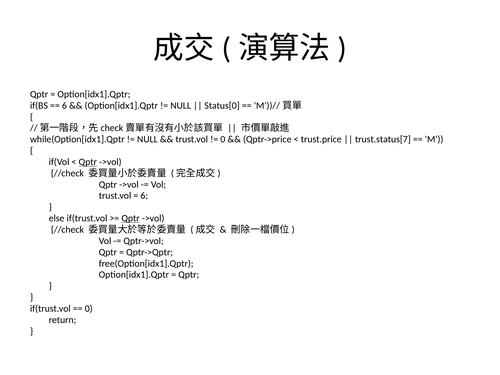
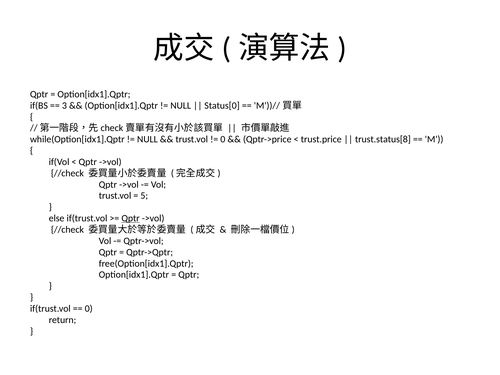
6 at (64, 106): 6 -> 3
trust.status[7: trust.status[7 -> trust.status[8
Qptr at (88, 162) underline: present -> none
6 at (144, 196): 6 -> 5
